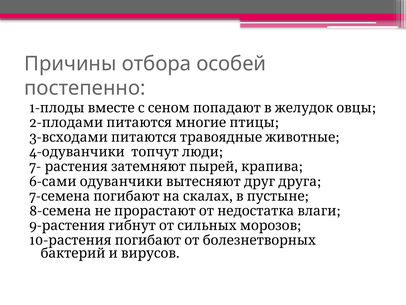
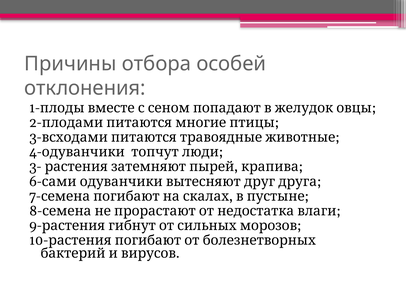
постепенно: постепенно -> отклонения
7- at (35, 167): 7- -> 3-
